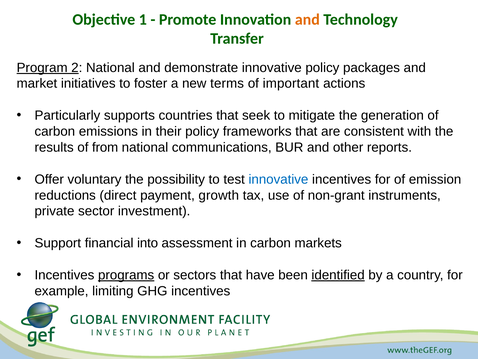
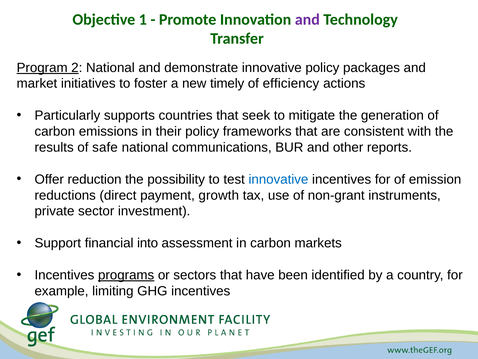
and at (307, 19) colour: orange -> purple
terms: terms -> timely
important: important -> efficiency
from: from -> safe
voluntary: voluntary -> reduction
identified underline: present -> none
